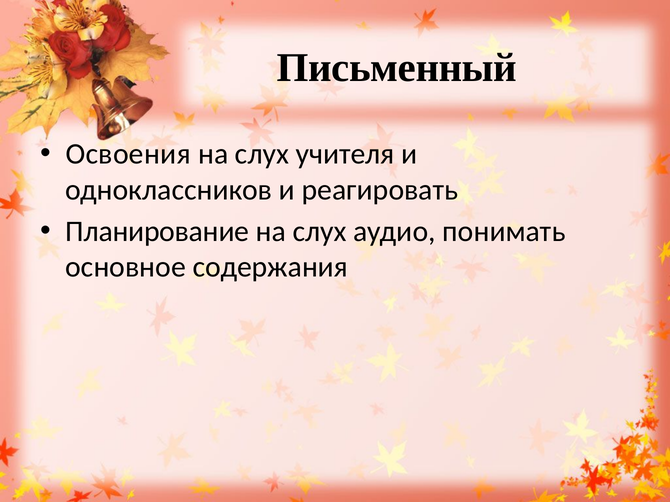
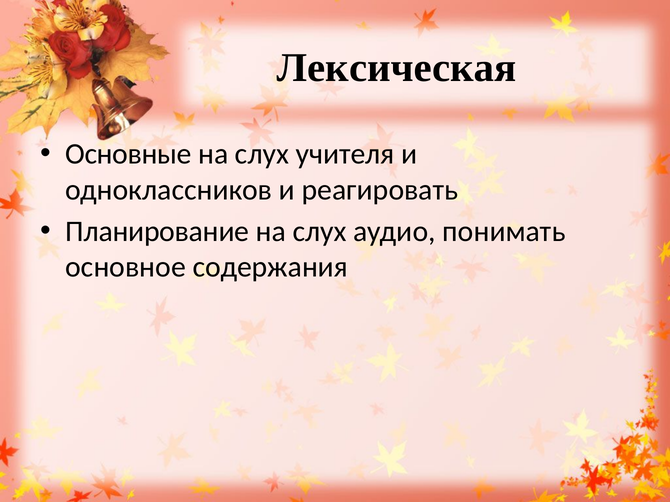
Письменный: Письменный -> Лексическая
Освоения: Освоения -> Основные
